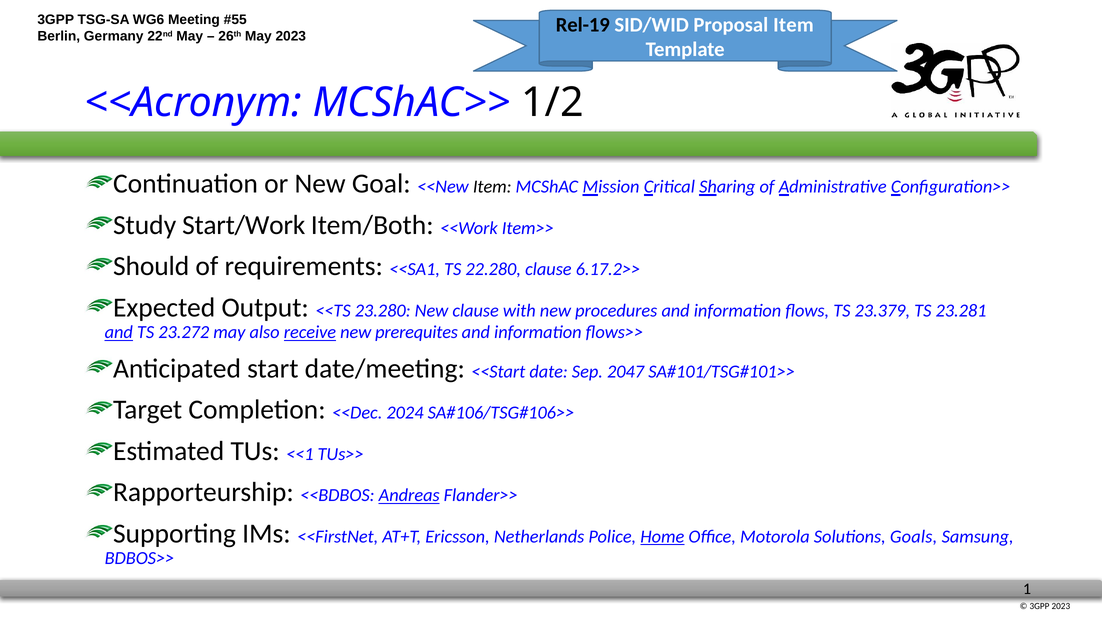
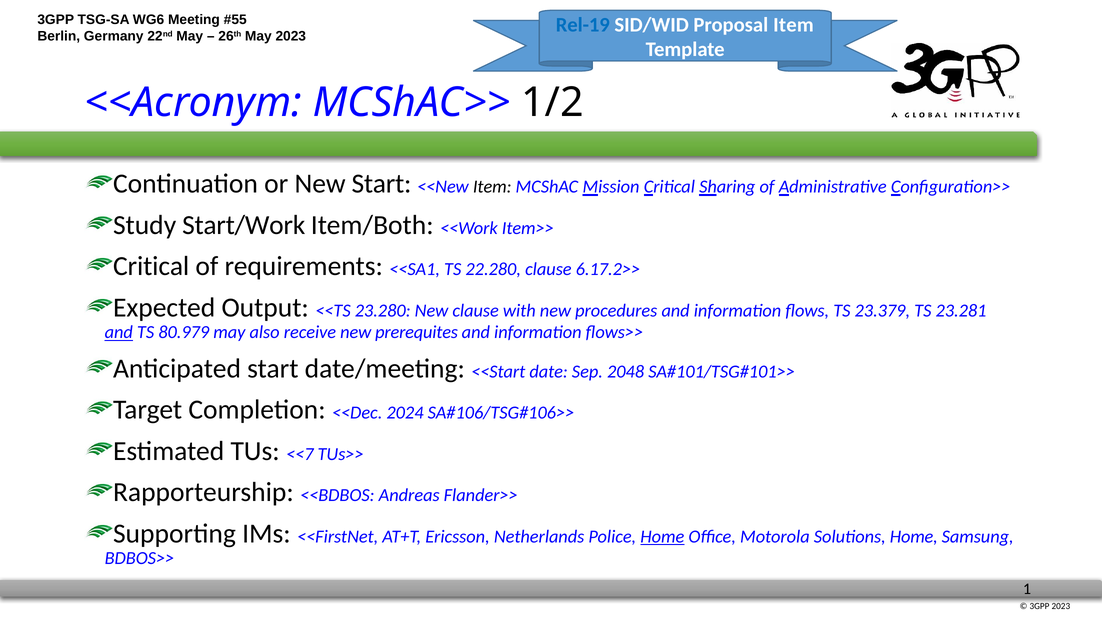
Rel-19 colour: black -> blue
New Goal: Goal -> Start
Should at (151, 266): Should -> Critical
23.272: 23.272 -> 80.979
receive underline: present -> none
2047: 2047 -> 2048
<<1: <<1 -> <<7
Andreas underline: present -> none
Solutions Goals: Goals -> Home
